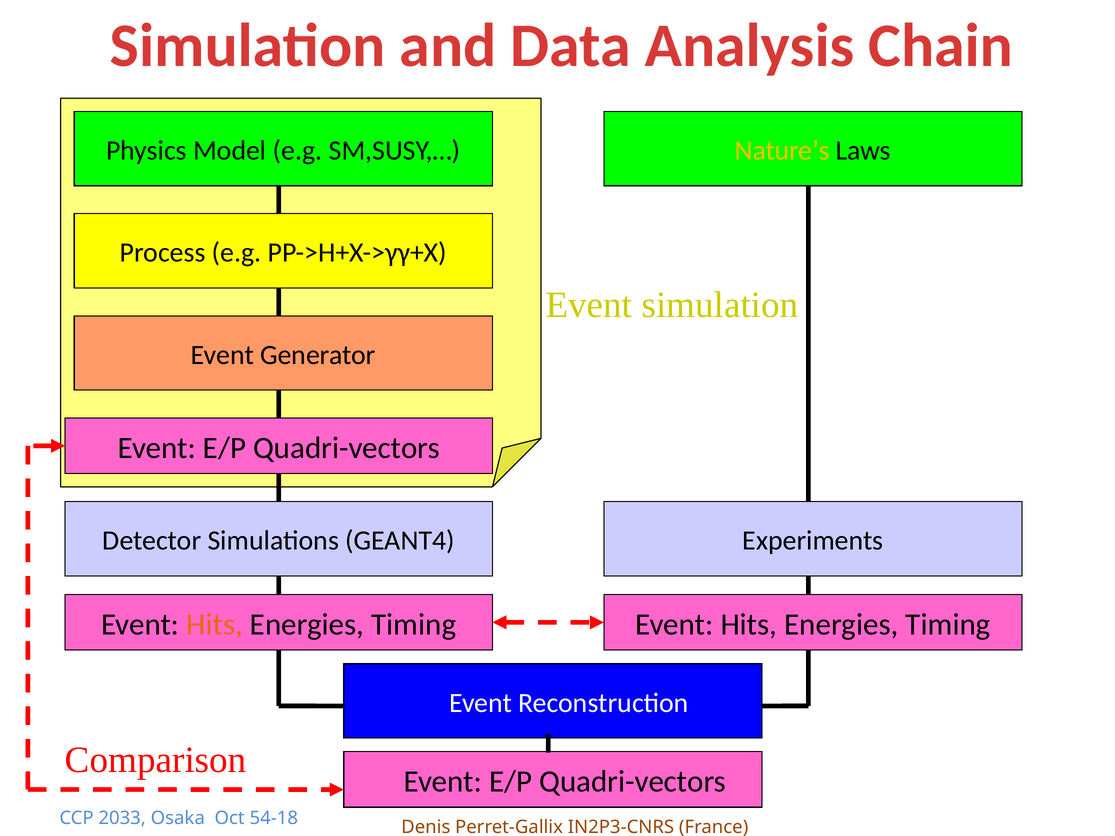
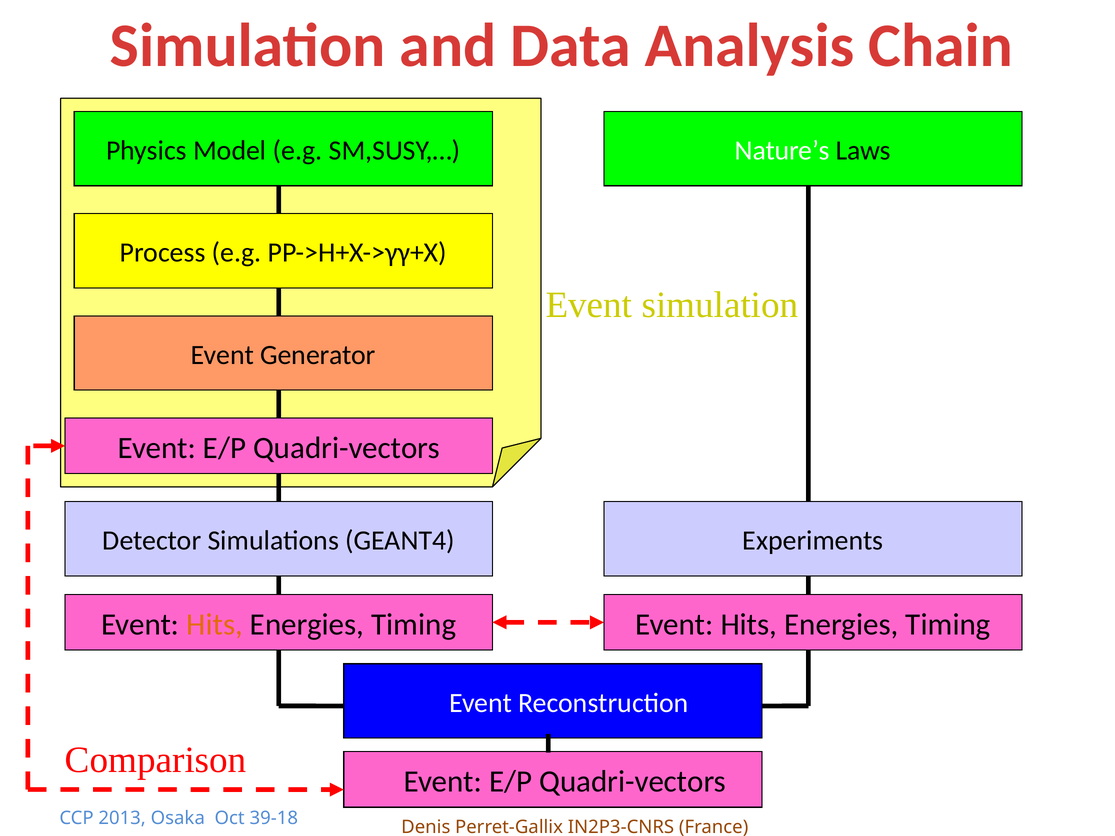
Nature’s colour: yellow -> white
2033: 2033 -> 2013
54-18: 54-18 -> 39-18
